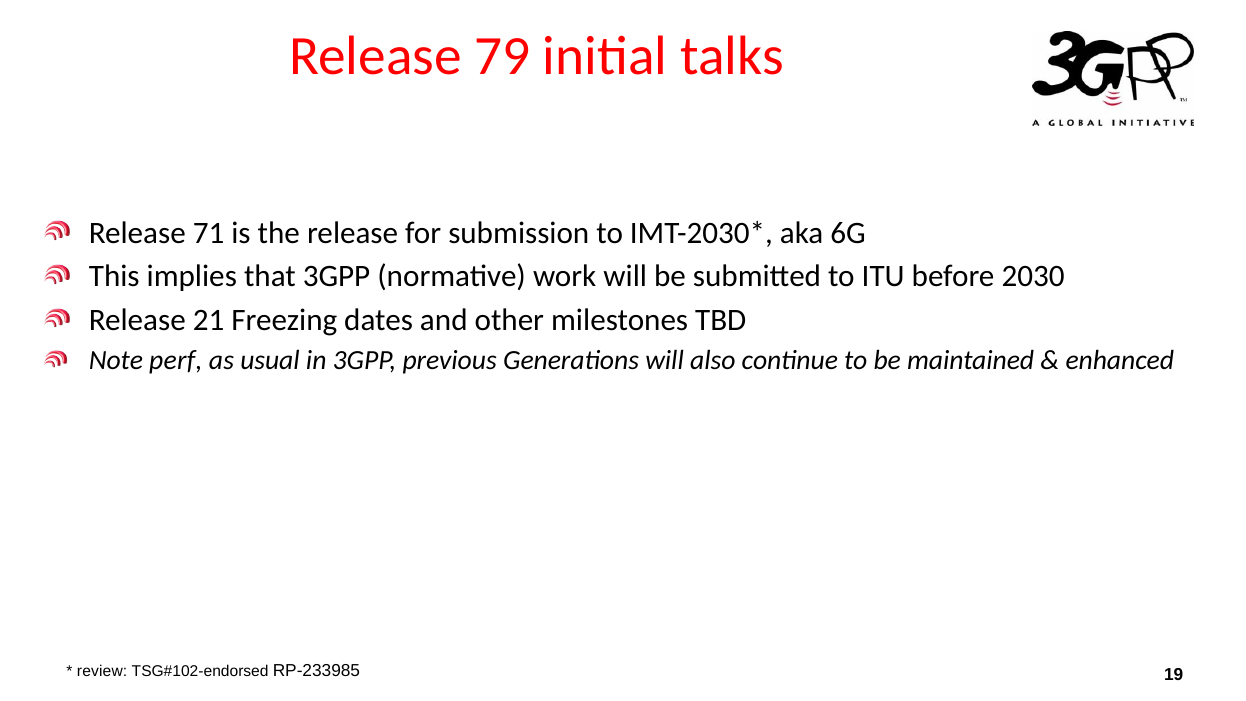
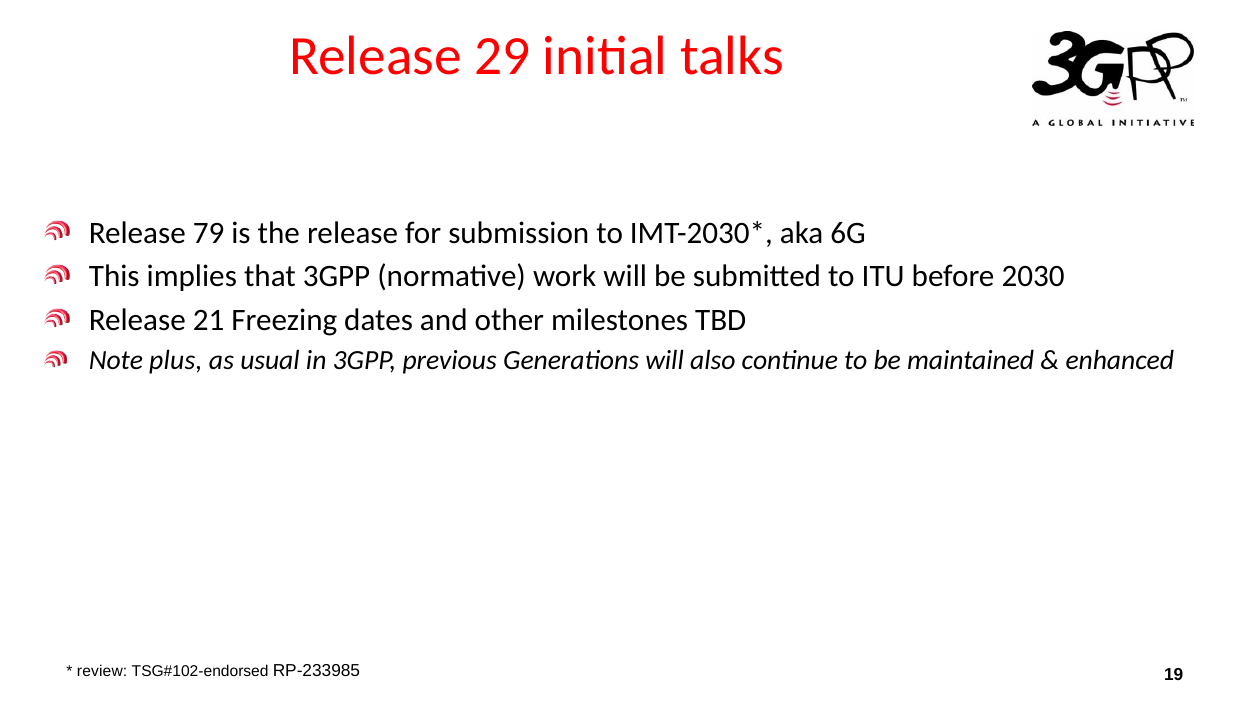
79: 79 -> 29
71: 71 -> 79
perf: perf -> plus
